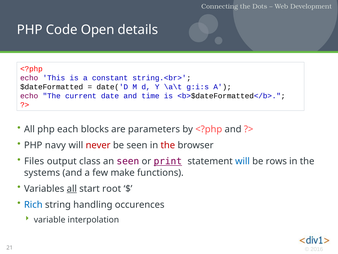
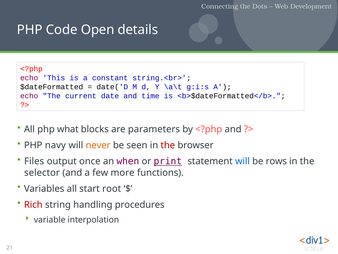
each: each -> what
never colour: red -> orange
class: class -> once
an seen: seen -> when
systems: systems -> selector
make: make -> more
all at (72, 188) underline: present -> none
Rich colour: blue -> red
occurences: occurences -> procedures
